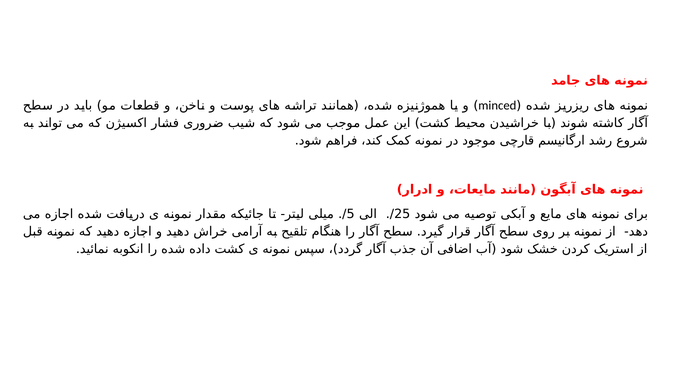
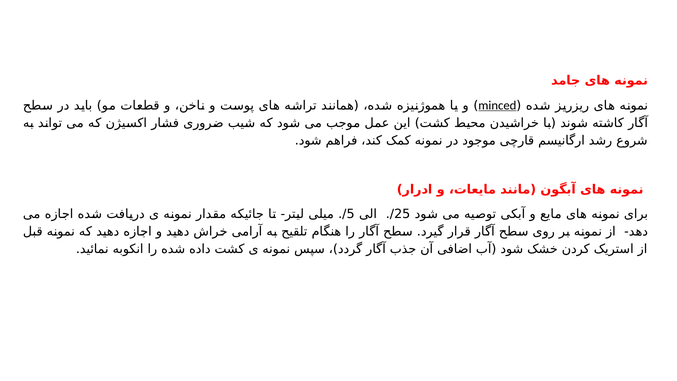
minced underline: none -> present
